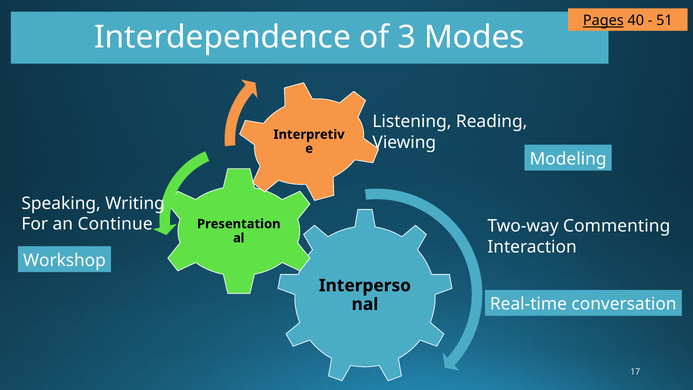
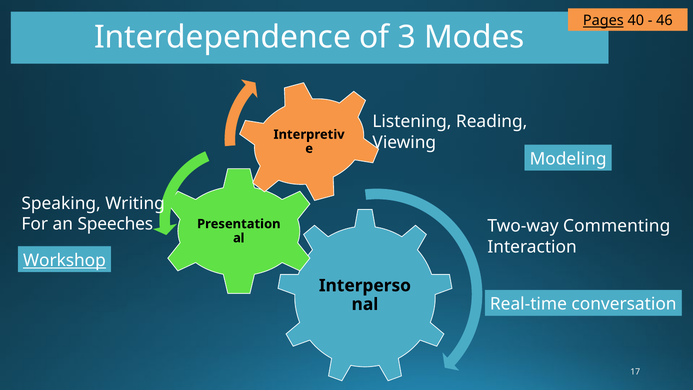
51: 51 -> 46
Continue: Continue -> Speeches
Workshop underline: none -> present
